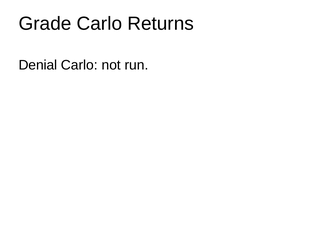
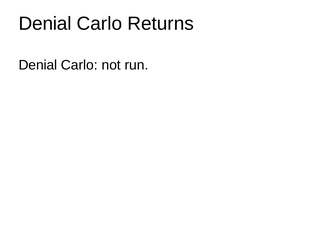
Grade at (45, 24): Grade -> Denial
